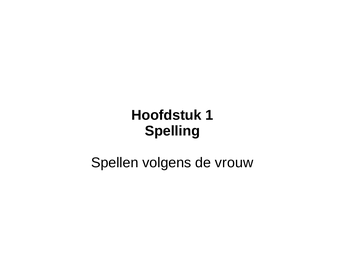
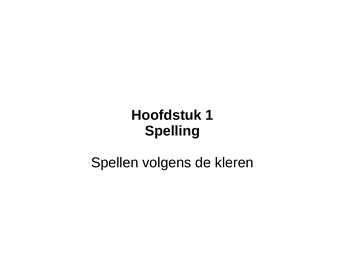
vrouw: vrouw -> kleren
